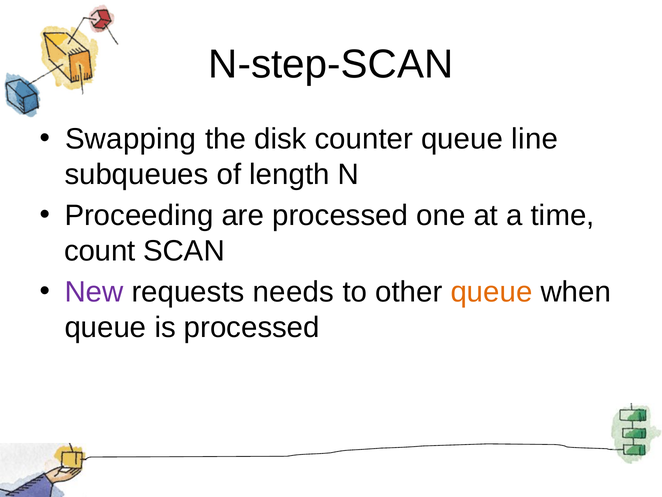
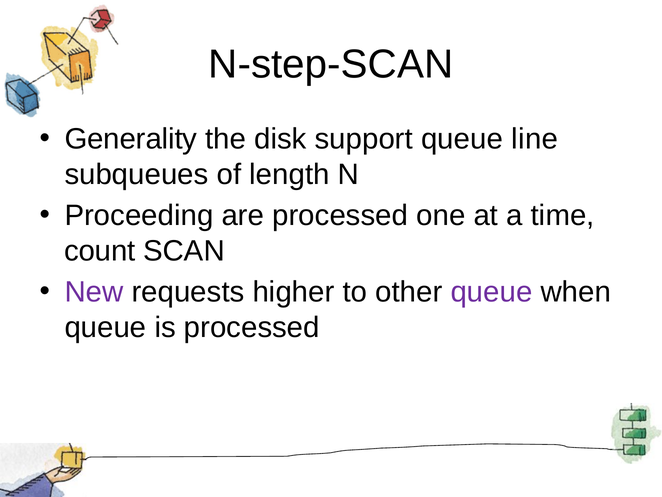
Swapping: Swapping -> Generality
counter: counter -> support
needs: needs -> higher
queue at (491, 292) colour: orange -> purple
